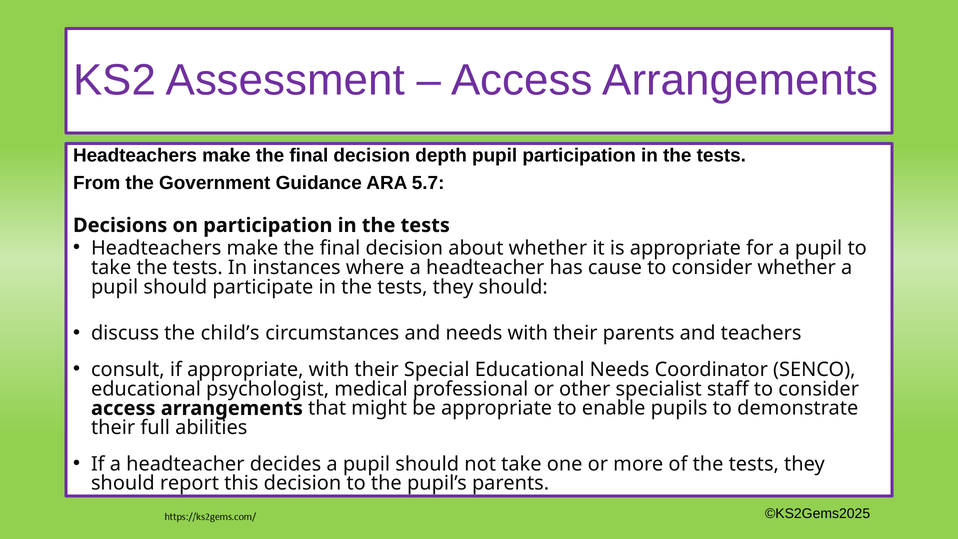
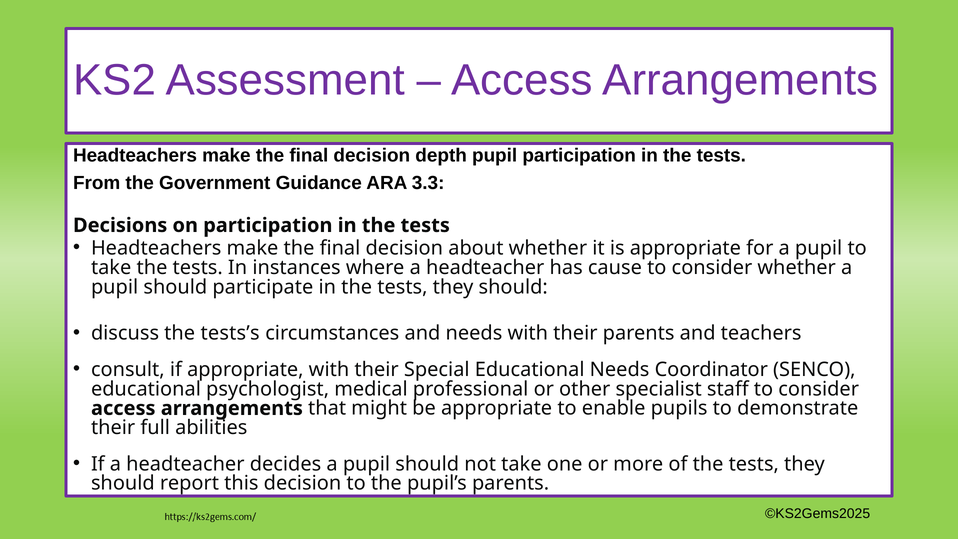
5.7: 5.7 -> 3.3
child’s: child’s -> tests’s
